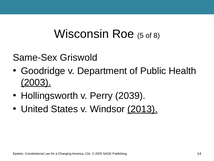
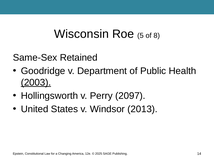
Griswold: Griswold -> Retained
2039: 2039 -> 2097
2013 underline: present -> none
